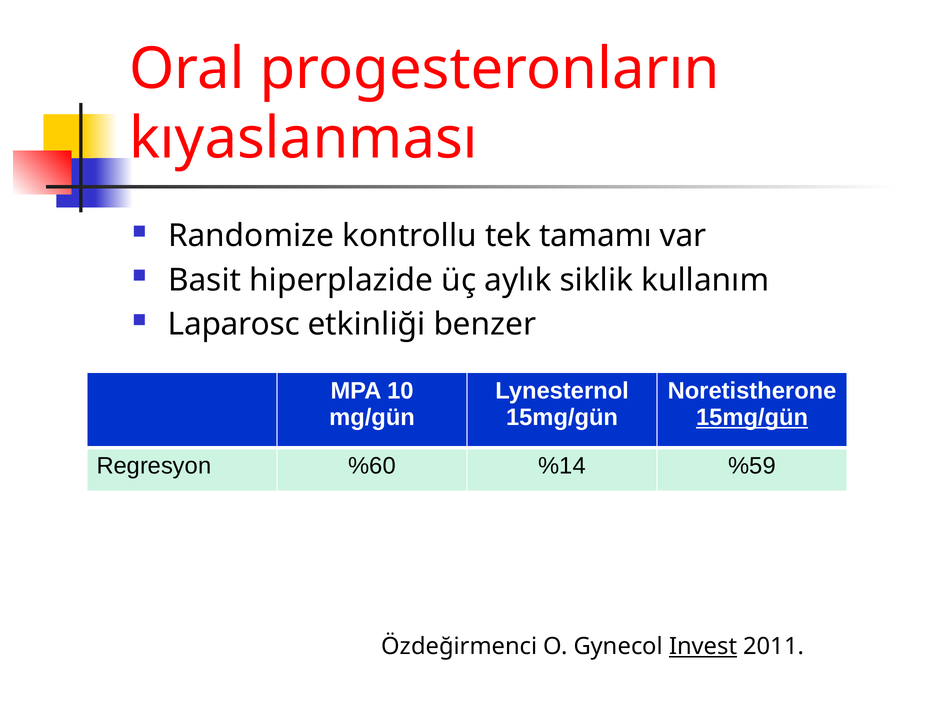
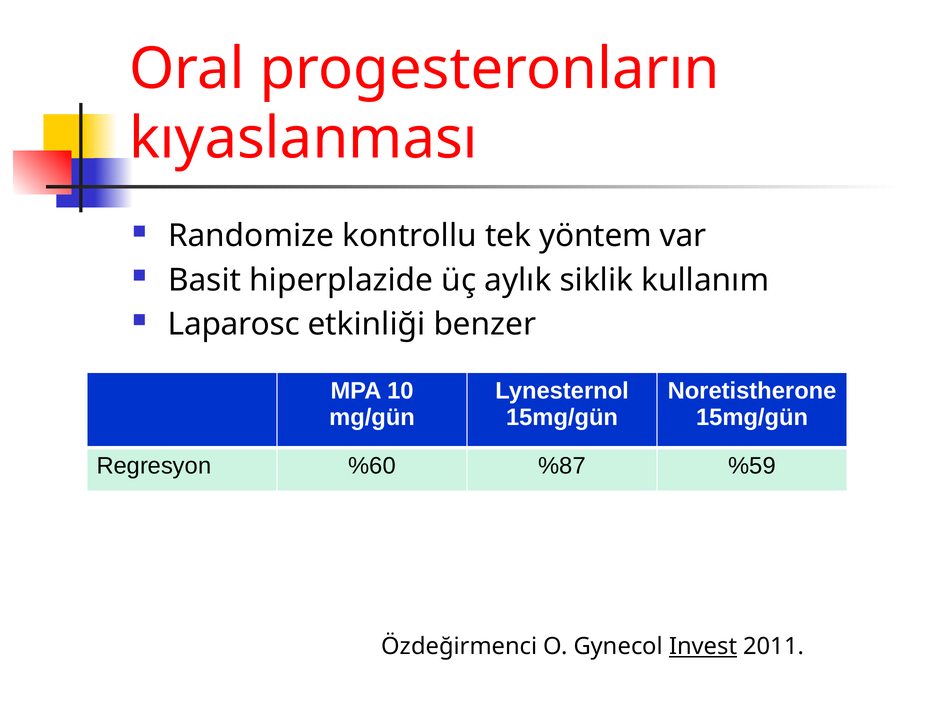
tamamı: tamamı -> yöntem
15mg/gün at (752, 417) underline: present -> none
%14: %14 -> %87
